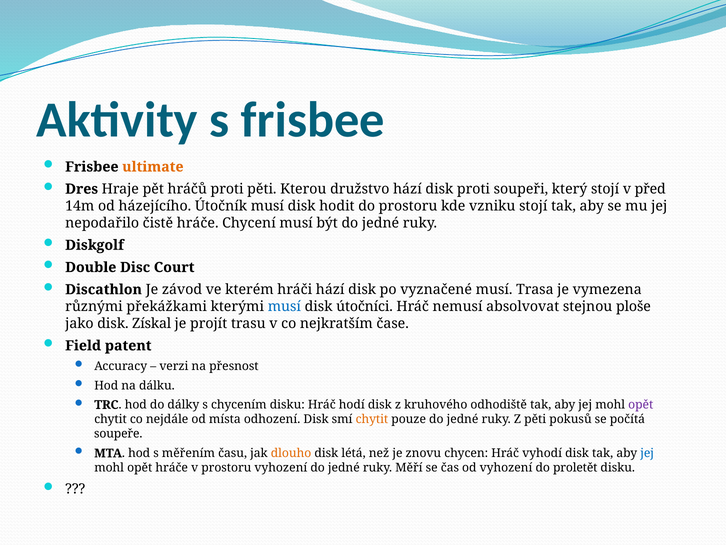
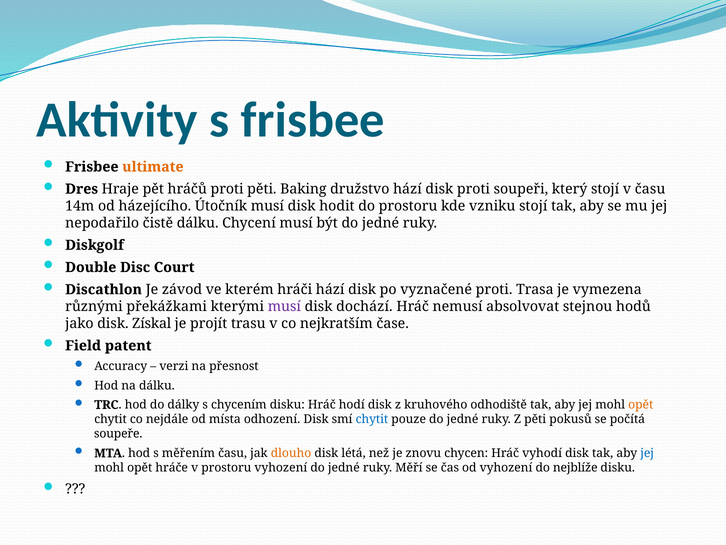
Kterou: Kterou -> Baking
v před: před -> času
čistě hráče: hráče -> dálku
vyznačené musí: musí -> proti
musí at (284, 306) colour: blue -> purple
útočníci: útočníci -> dochází
ploše: ploše -> hodů
opět at (641, 405) colour: purple -> orange
chytit at (372, 419) colour: orange -> blue
proletět: proletět -> nejblíže
